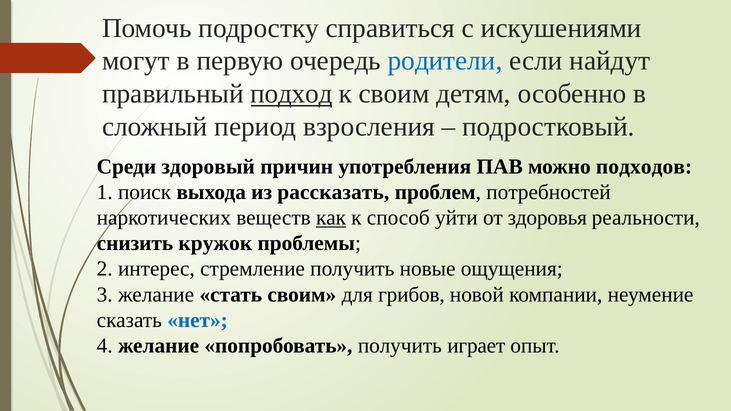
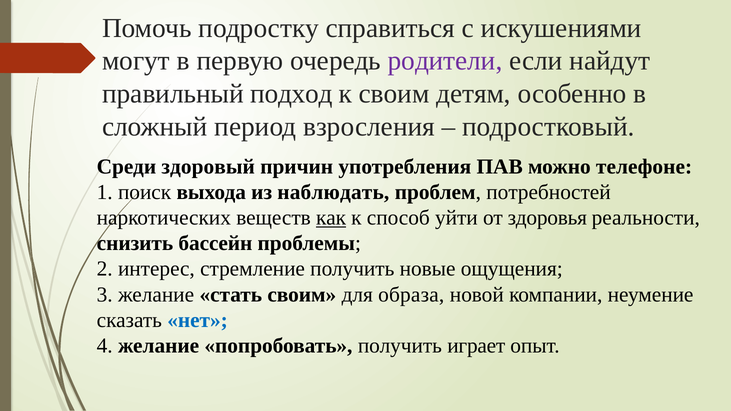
родители colour: blue -> purple
подход underline: present -> none
подходов: подходов -> телефоне
рассказать: рассказать -> наблюдать
кружок: кружок -> бассейн
грибов: грибов -> образа
